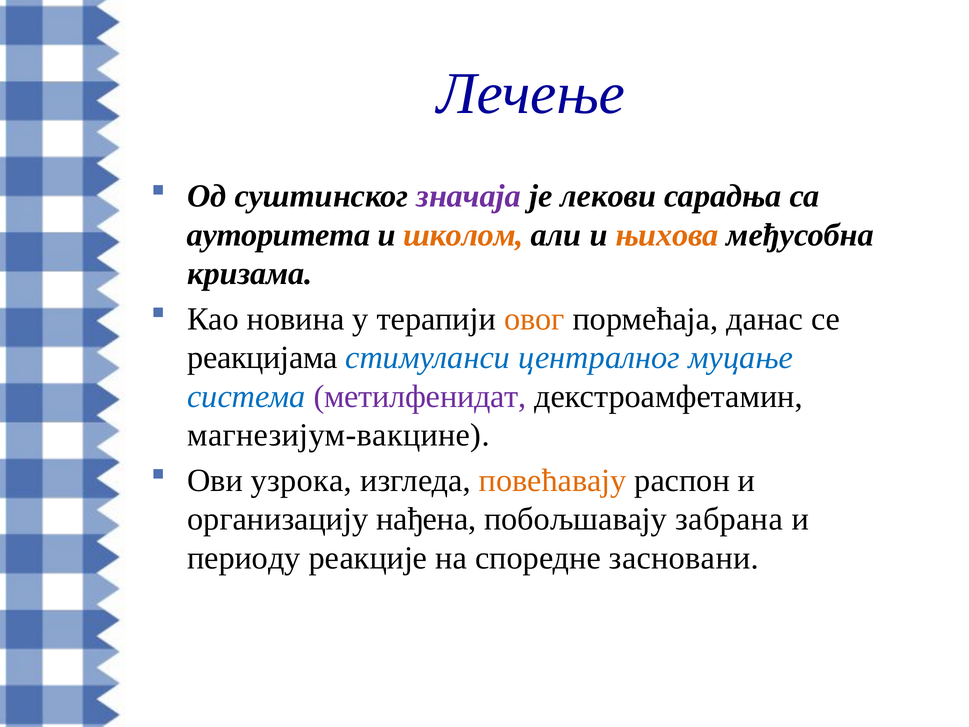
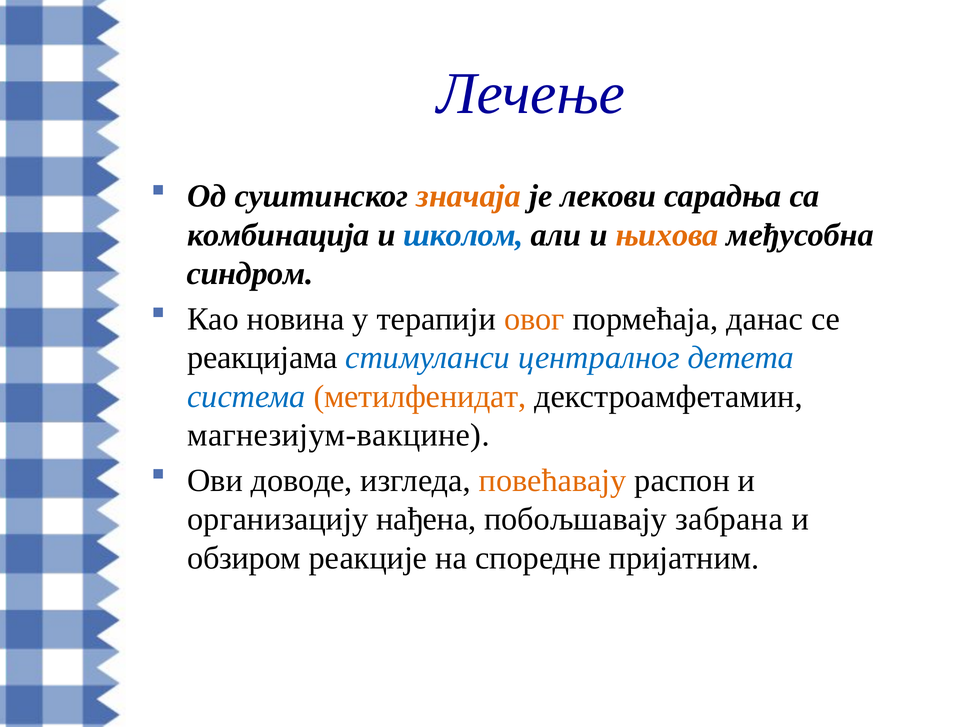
значаја colour: purple -> orange
ауторитета: ауторитета -> комбинација
школом colour: orange -> blue
кризама: кризама -> синдром
муцање: муцање -> детета
метилфенидат colour: purple -> orange
узрока: узрока -> доводе
периоду: периоду -> обзиром
засновани: засновани -> пријатним
